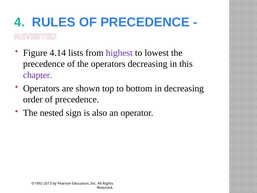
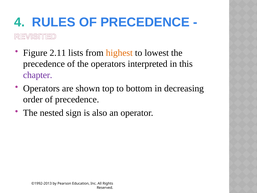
4.14: 4.14 -> 2.11
highest colour: purple -> orange
operators decreasing: decreasing -> interpreted
